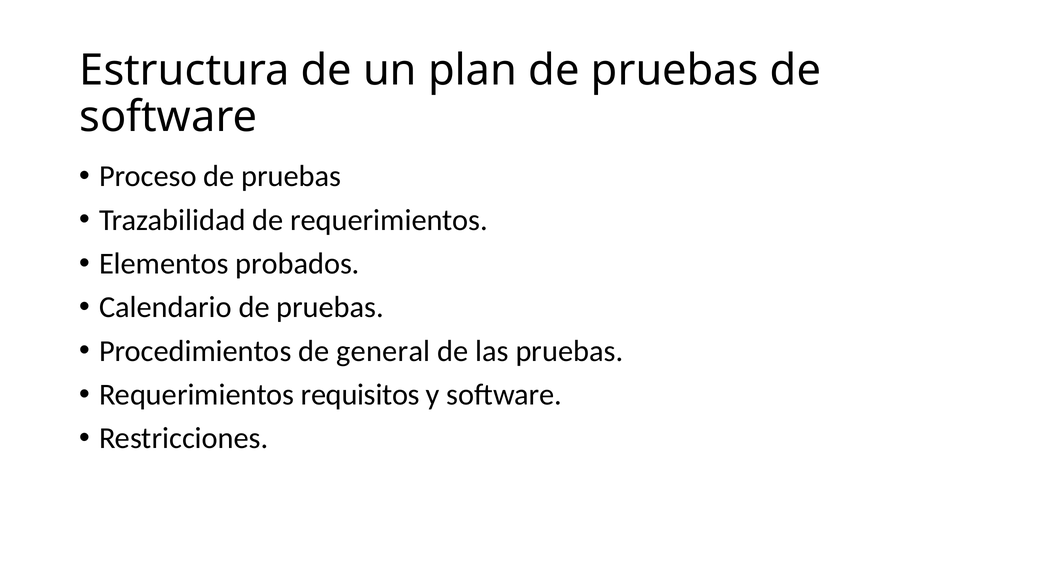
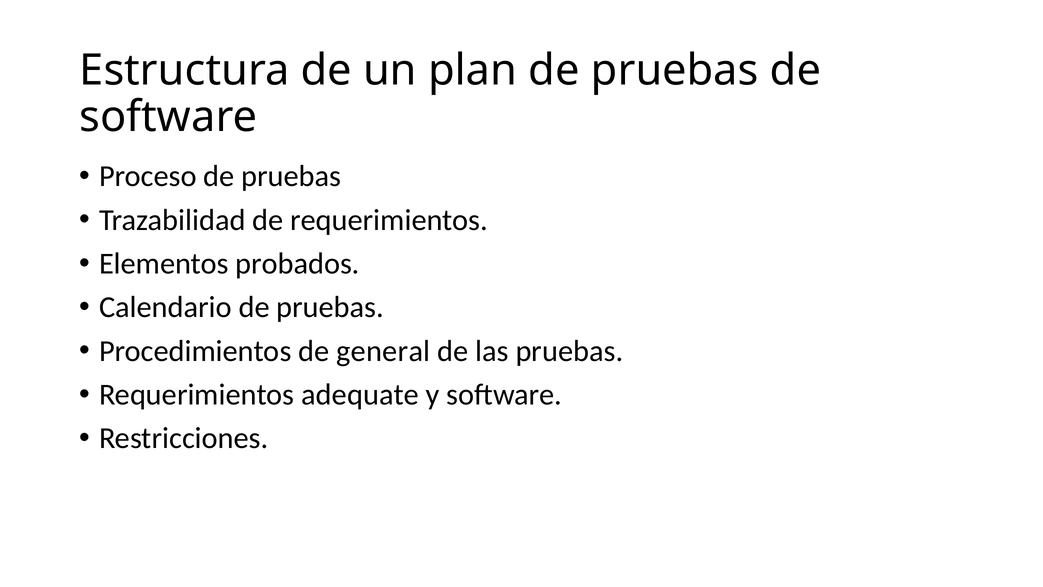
requisitos: requisitos -> adequate
